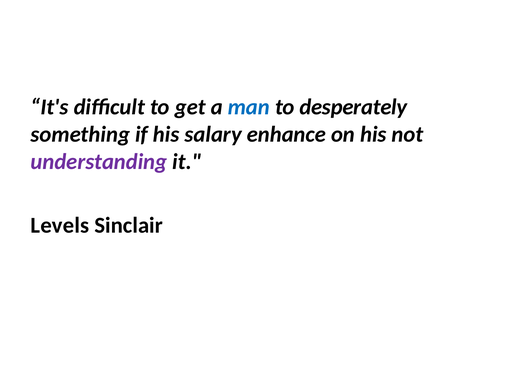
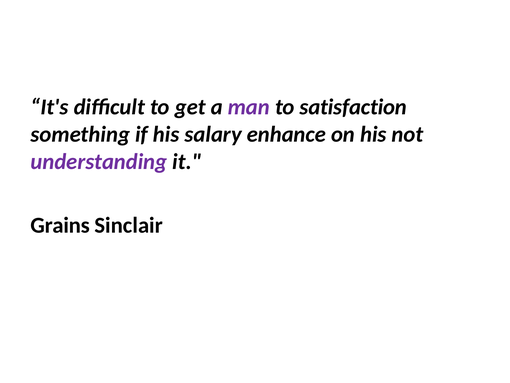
man colour: blue -> purple
desperately: desperately -> satisfaction
Levels: Levels -> Grains
